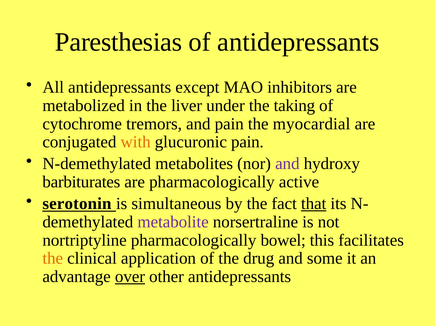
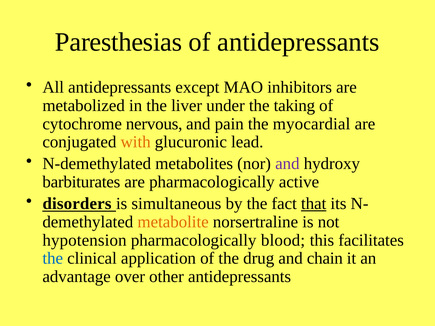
tremors: tremors -> nervous
glucuronic pain: pain -> lead
serotonin: serotonin -> disorders
metabolite colour: purple -> orange
nortriptyline: nortriptyline -> hypotension
bowel: bowel -> blood
the at (53, 259) colour: orange -> blue
some: some -> chain
over underline: present -> none
